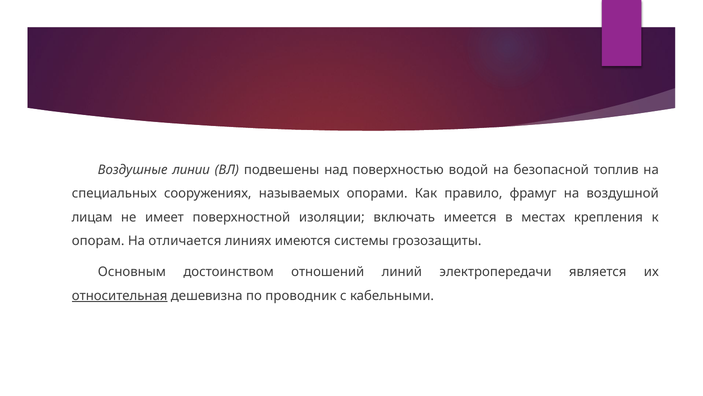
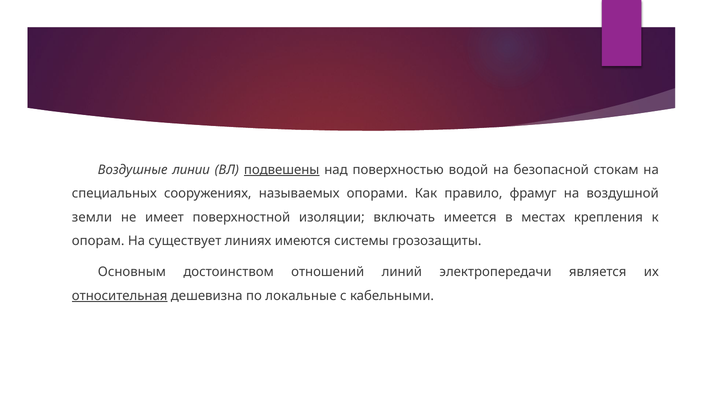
подвешены underline: none -> present
топлив: топлив -> стокам
лицам: лицам -> земли
отличается: отличается -> существует
проводник: проводник -> локальные
